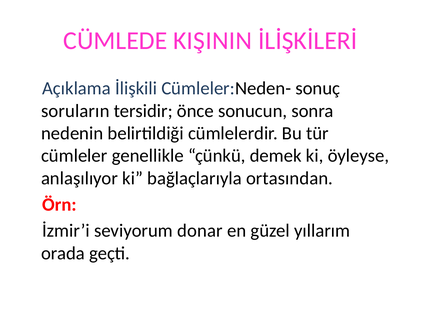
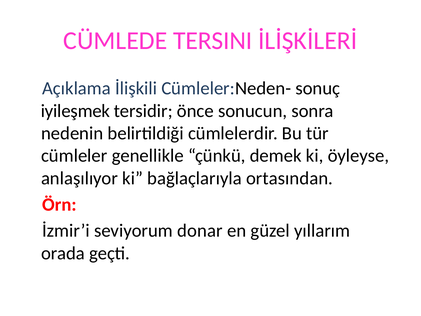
KIŞININ: KIŞININ -> TERSINI
soruların: soruların -> iyileşmek
